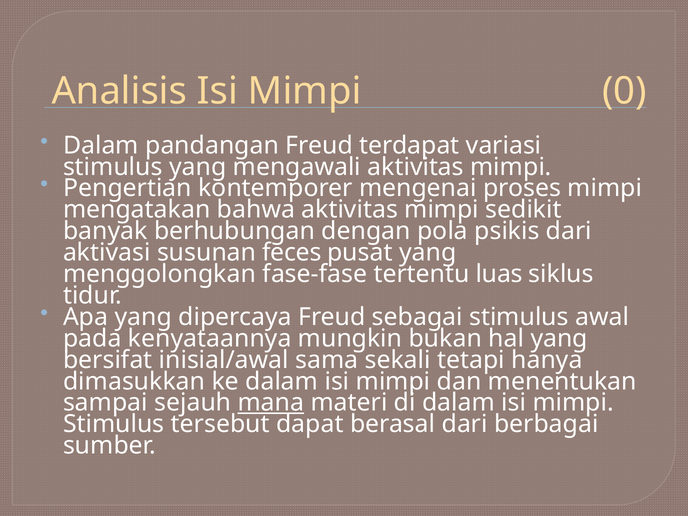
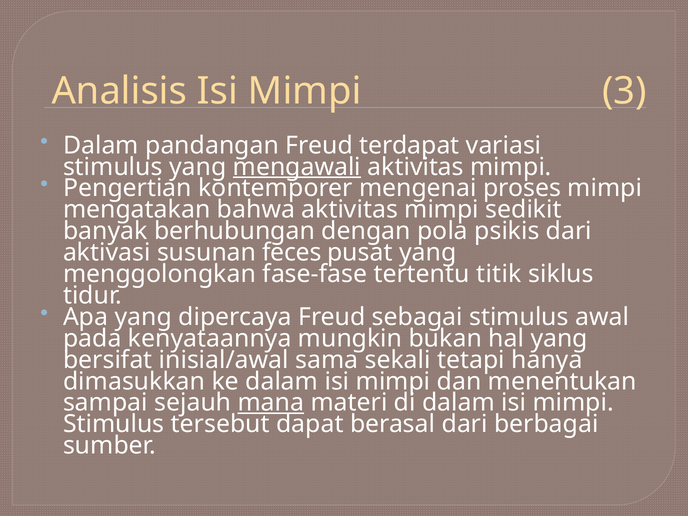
0: 0 -> 3
mengawali underline: none -> present
luas: luas -> titik
